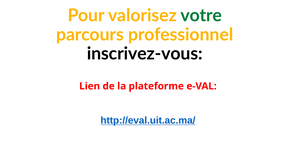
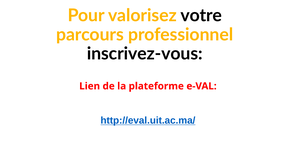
votre colour: green -> black
